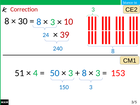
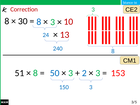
39: 39 -> 13
4 at (35, 73): 4 -> 8
8 at (84, 73): 8 -> 2
